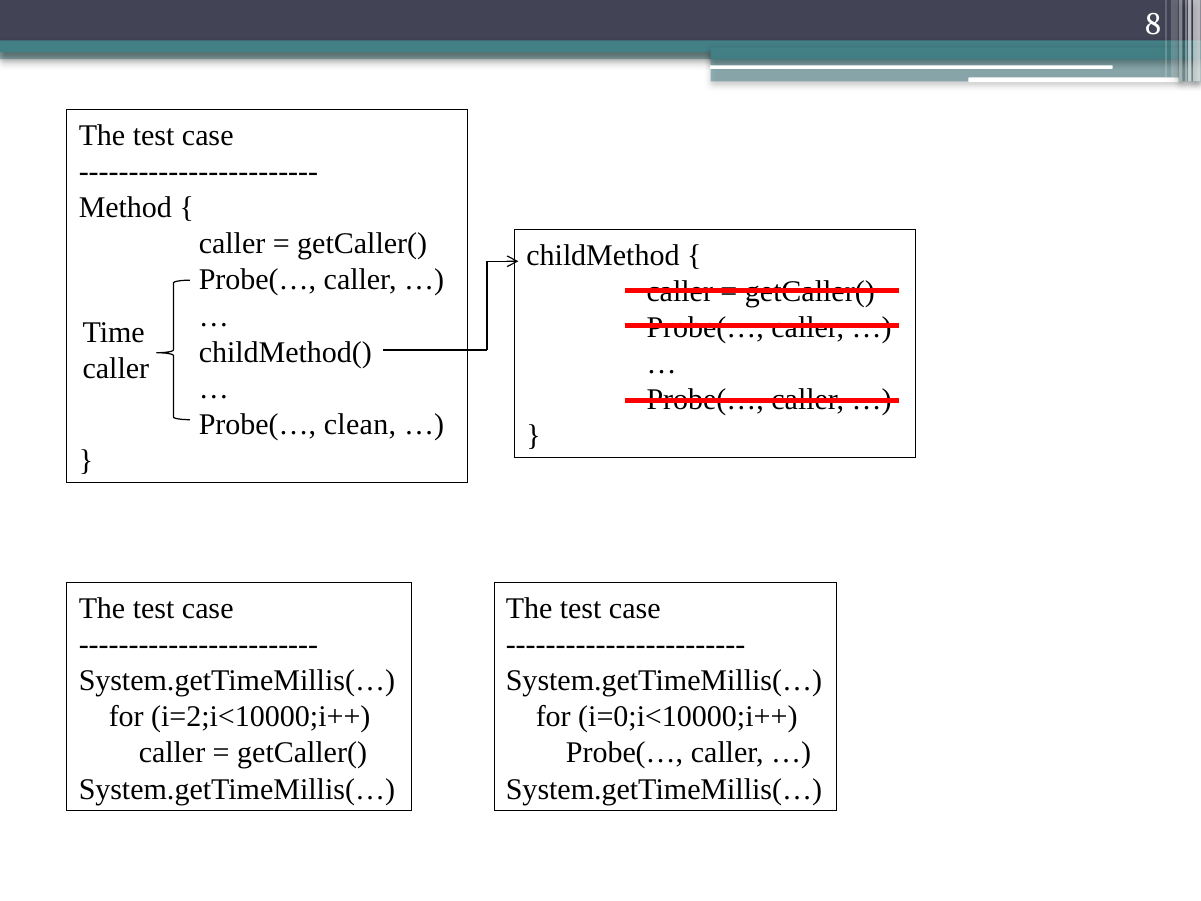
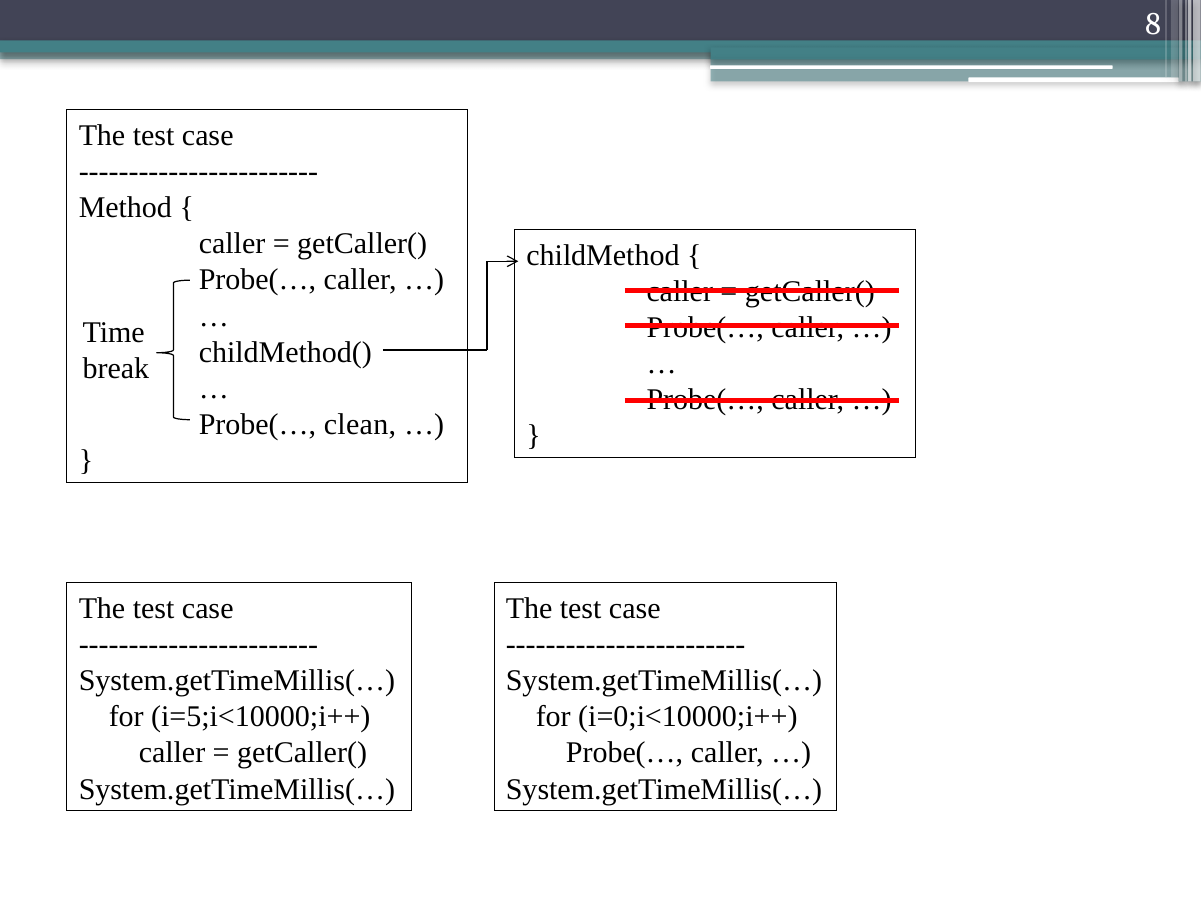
caller at (116, 368): caller -> break
i=2;i<10000;i++: i=2;i<10000;i++ -> i=5;i<10000;i++
